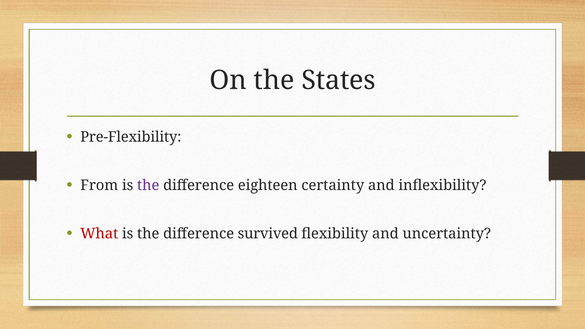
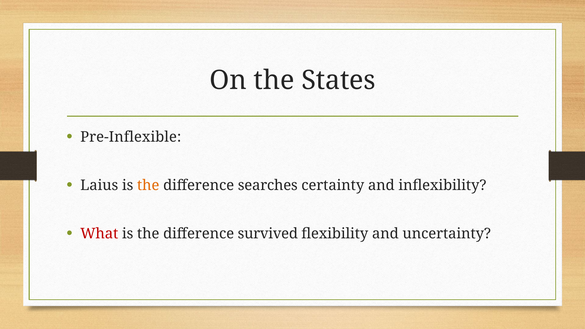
Pre-Flexibility: Pre-Flexibility -> Pre-Inflexible
From: From -> Laius
the at (148, 185) colour: purple -> orange
eighteen: eighteen -> searches
